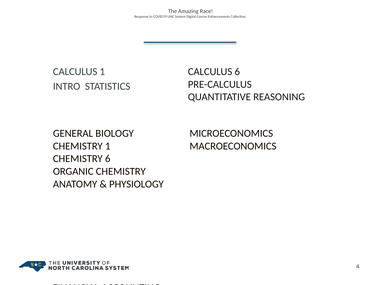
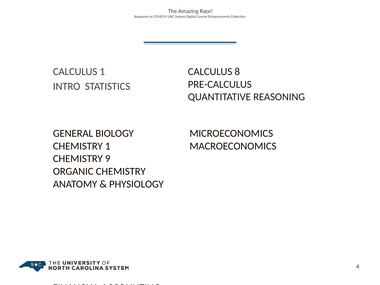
CALCULUS 6: 6 -> 8
CHEMISTRY 6: 6 -> 9
